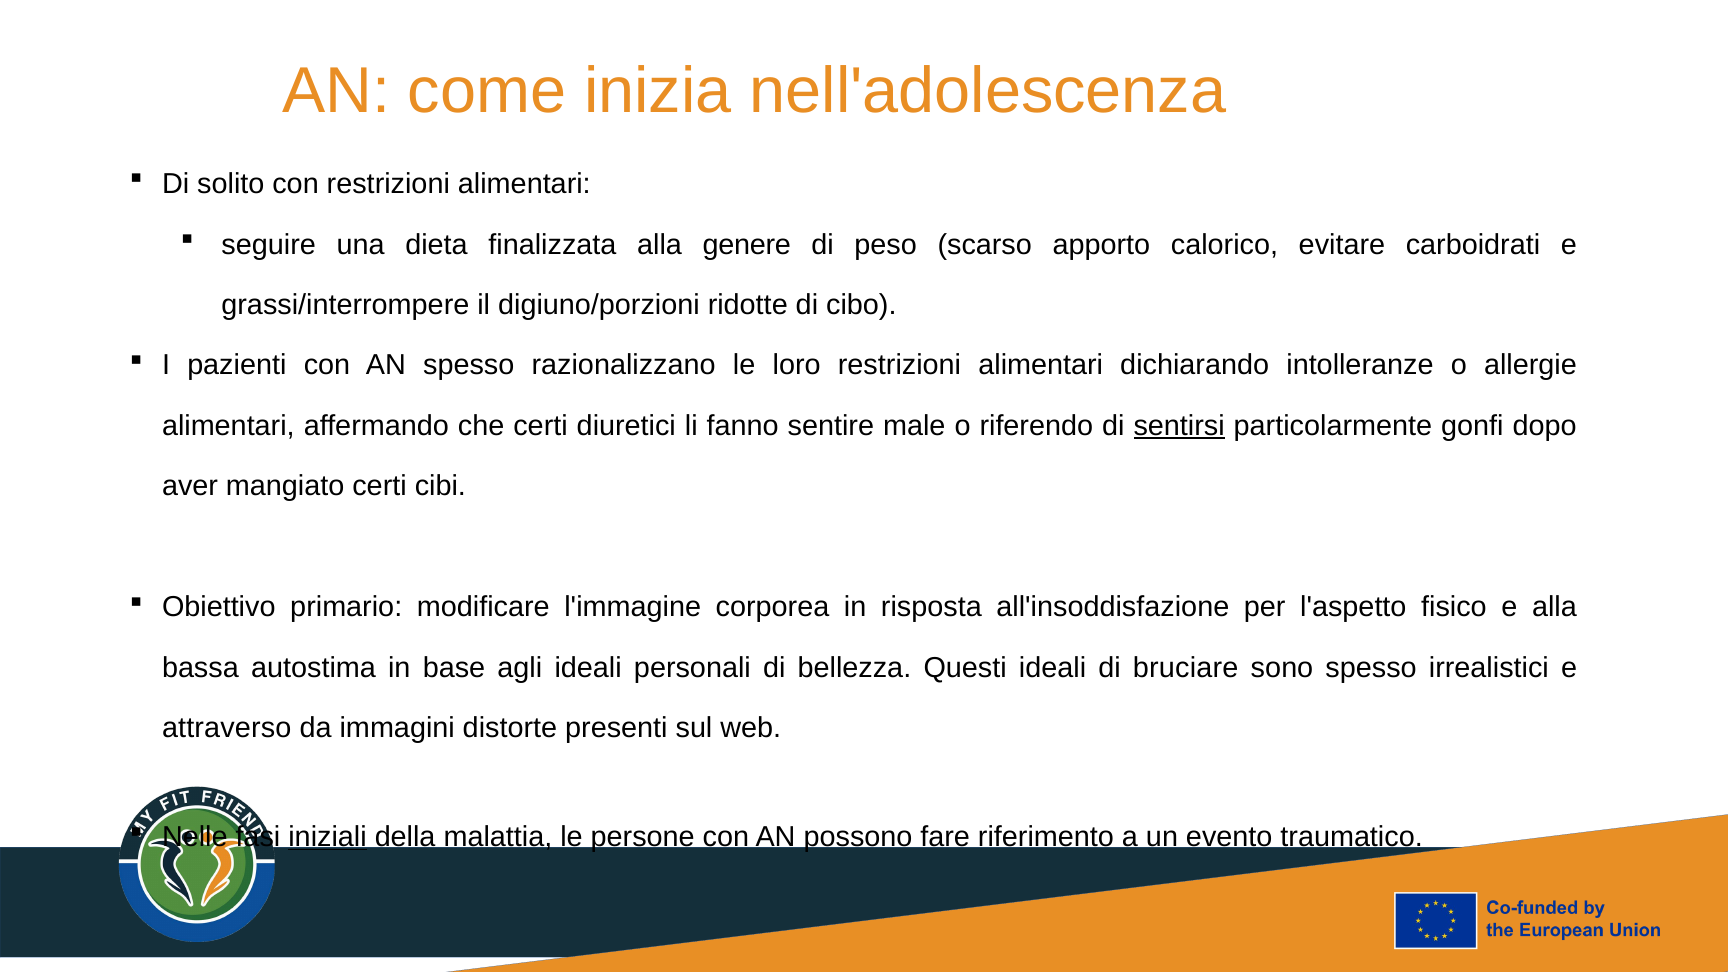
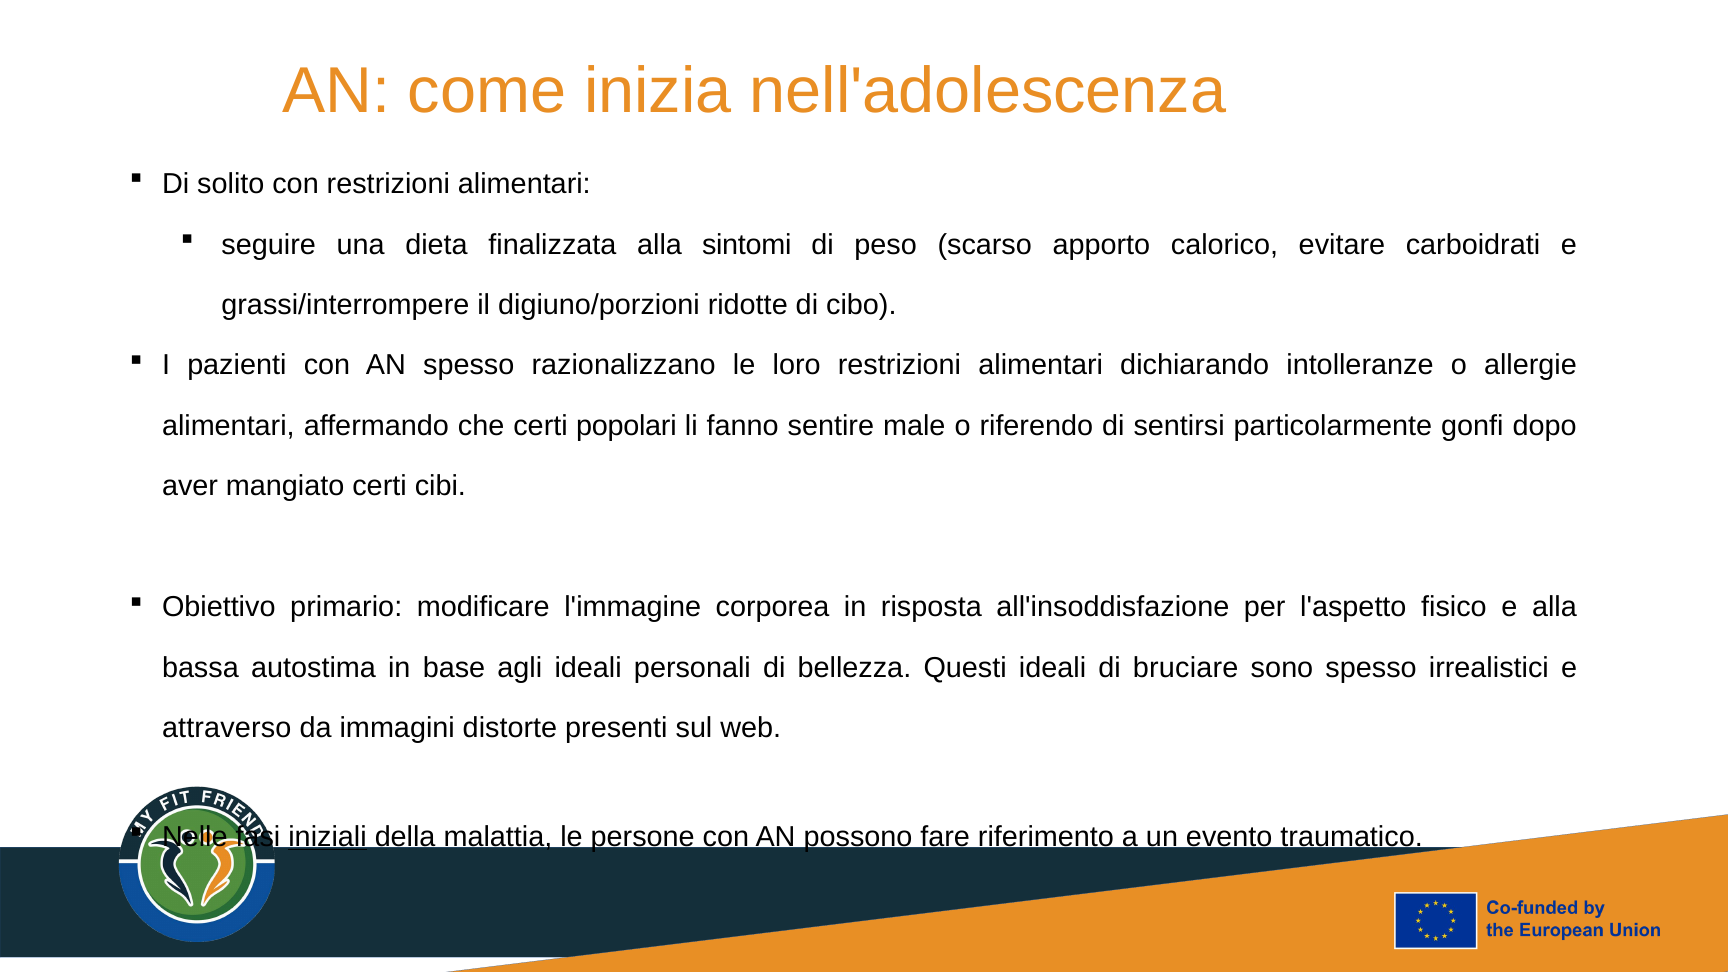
genere: genere -> sintomi
diuretici: diuretici -> popolari
sentirsi underline: present -> none
